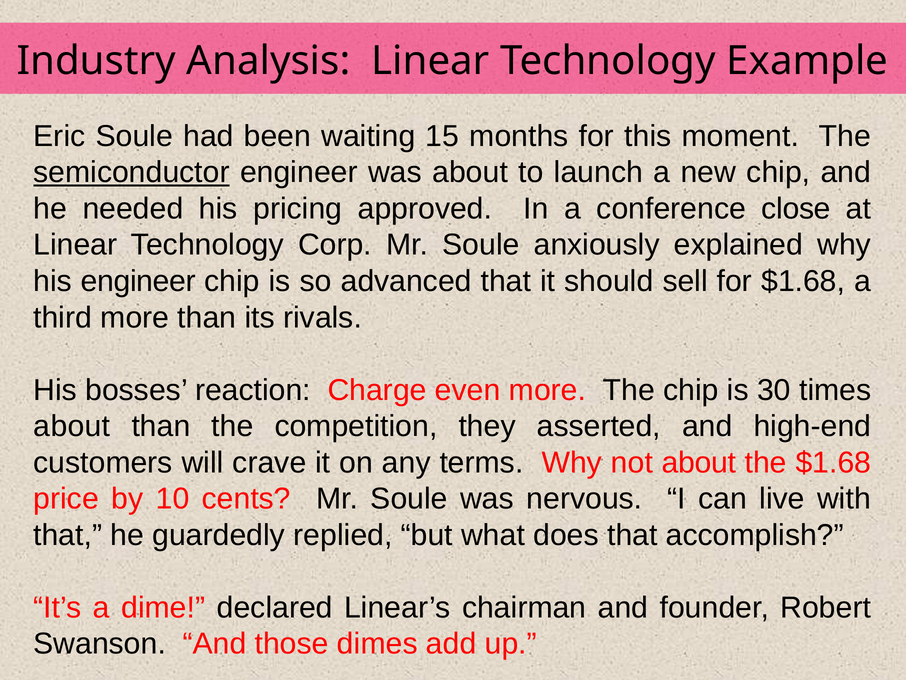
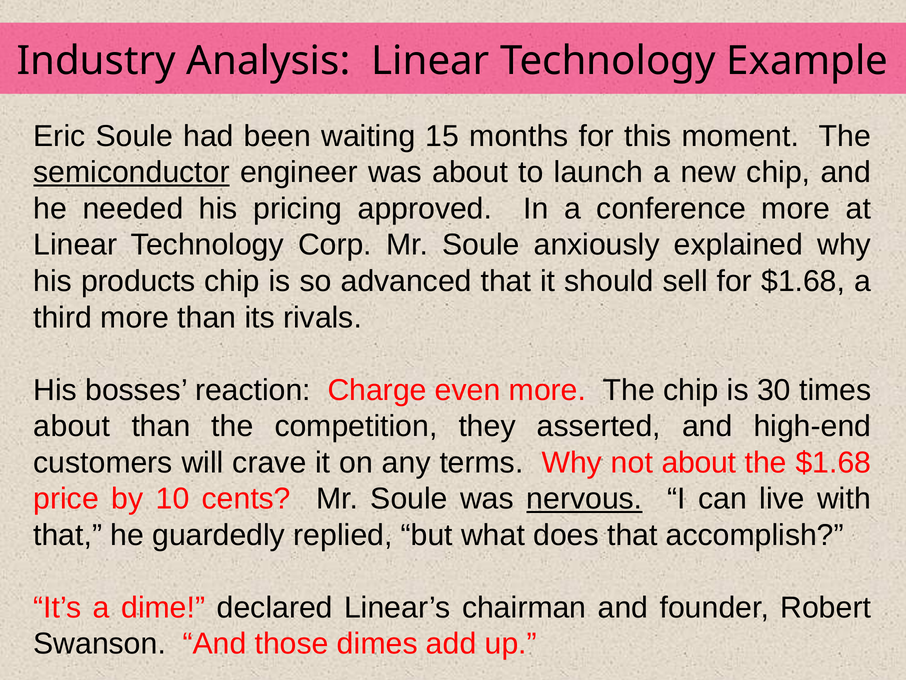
conference close: close -> more
his engineer: engineer -> products
nervous underline: none -> present
